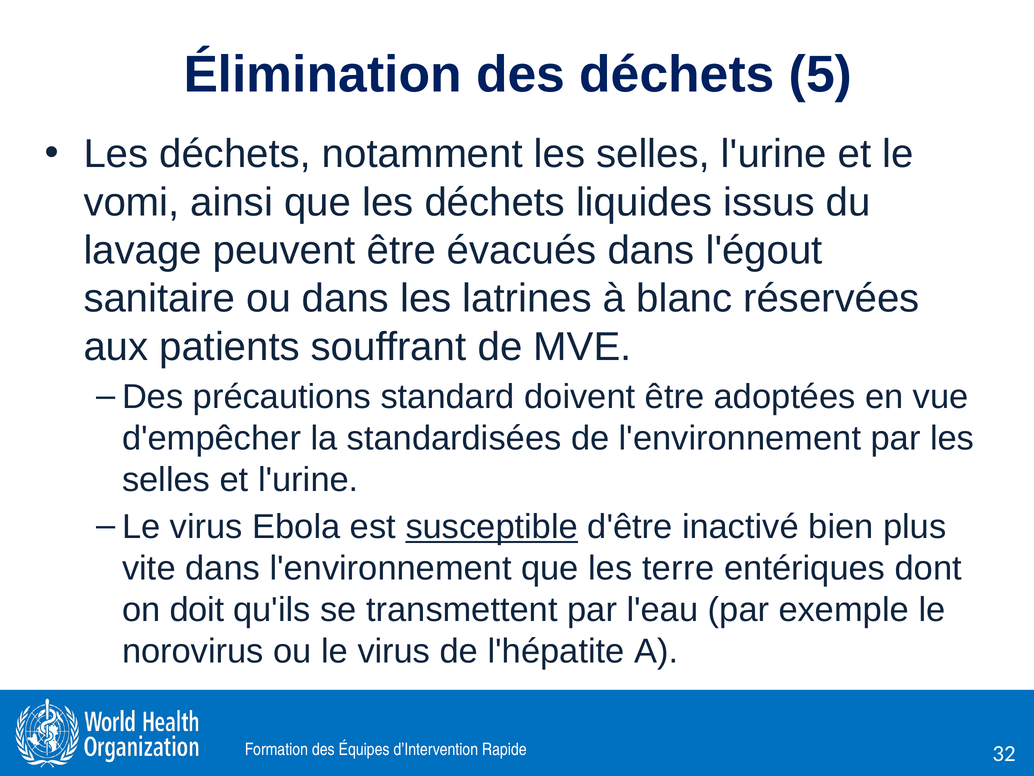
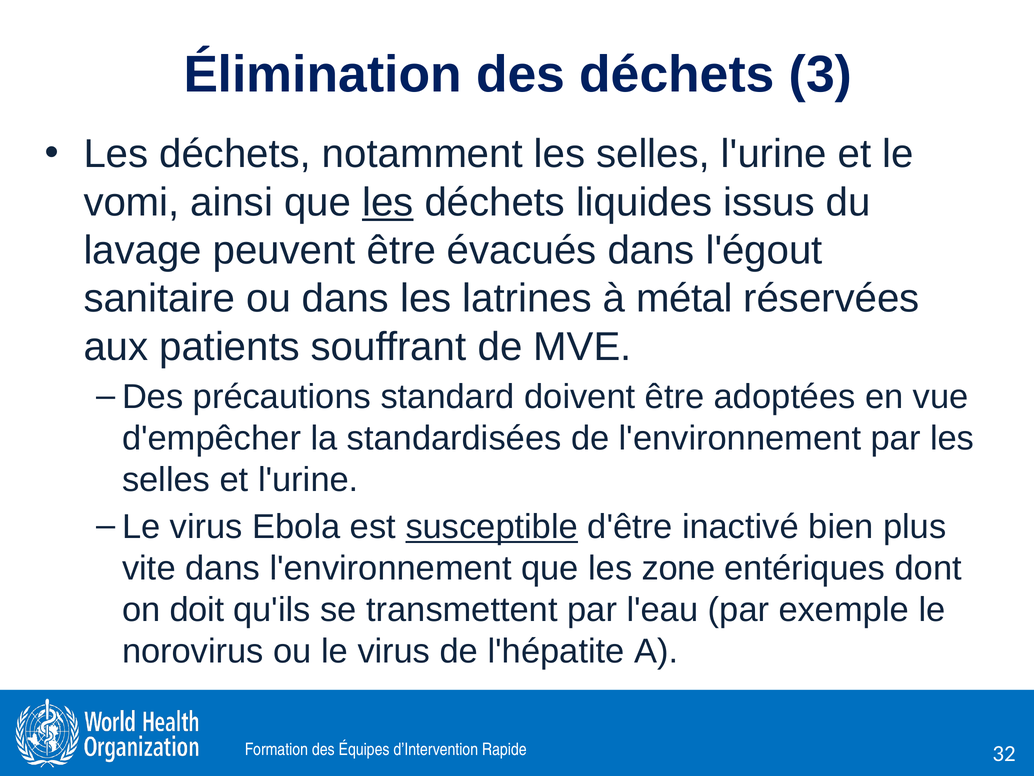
5: 5 -> 3
les at (388, 202) underline: none -> present
blanc: blanc -> métal
terre: terre -> zone
